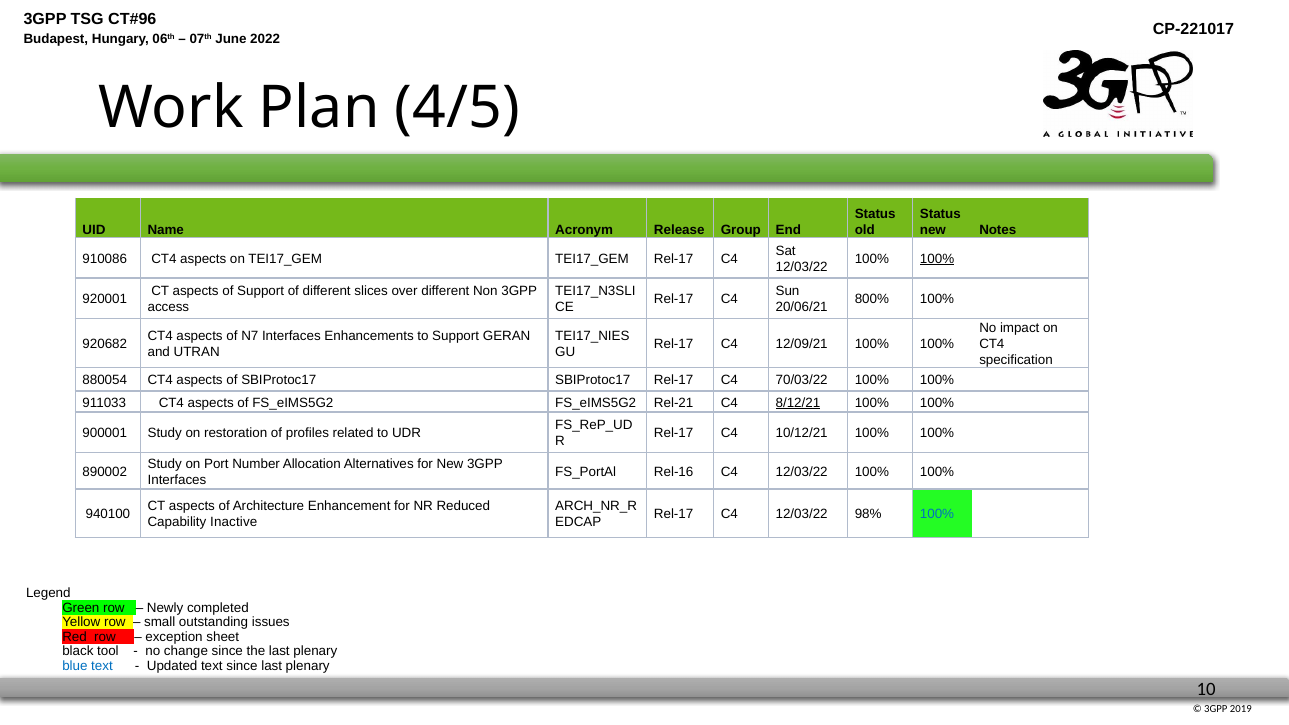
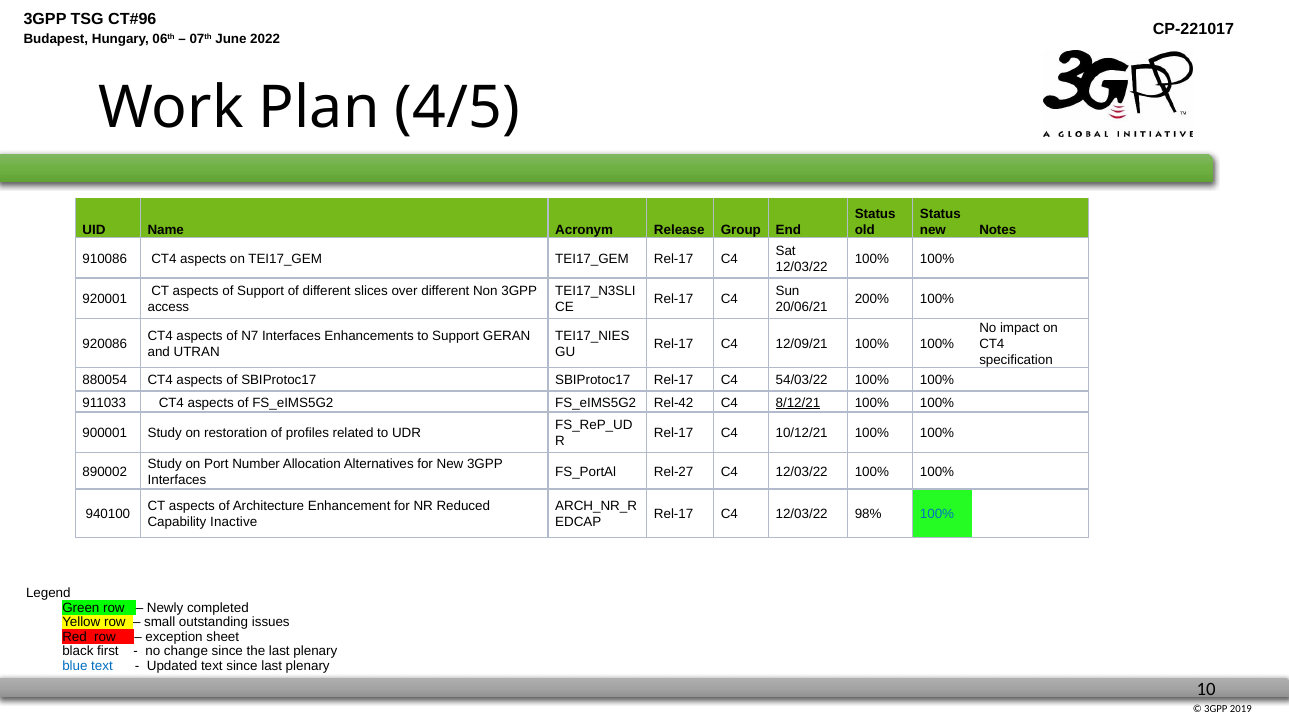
100% at (937, 259) underline: present -> none
800%: 800% -> 200%
920682: 920682 -> 920086
70/03/22: 70/03/22 -> 54/03/22
Rel-21: Rel-21 -> Rel-42
Rel-16: Rel-16 -> Rel-27
tool: tool -> first
